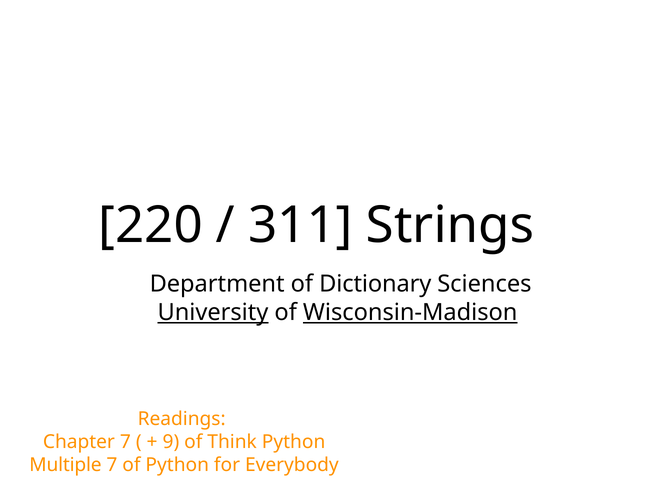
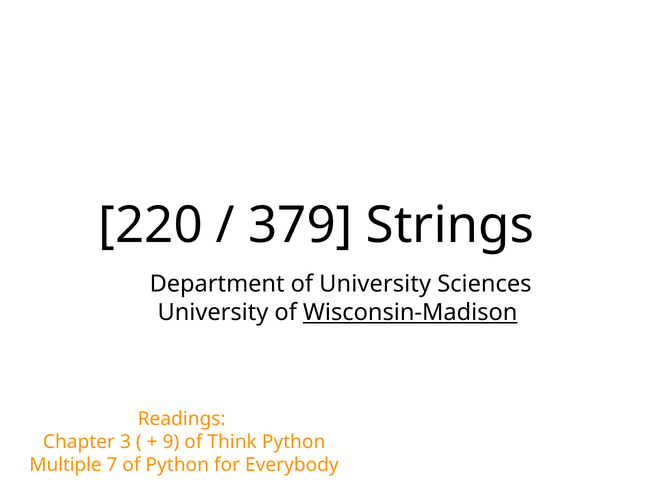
311: 311 -> 379
of Dictionary: Dictionary -> University
University at (213, 312) underline: present -> none
Chapter 7: 7 -> 3
